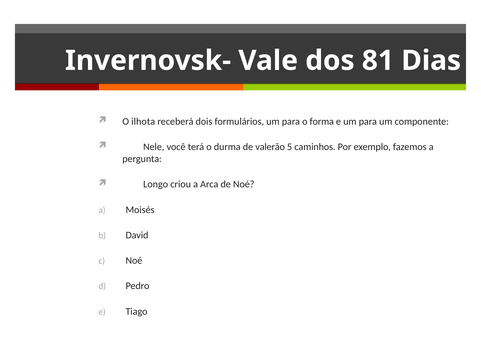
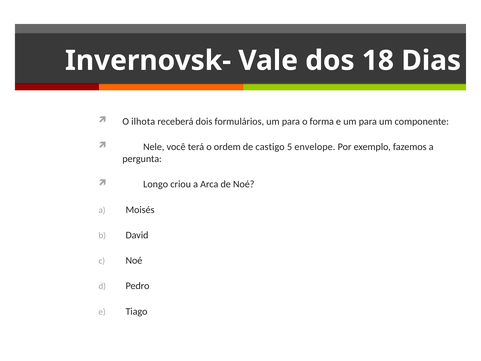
81: 81 -> 18
durma: durma -> ordem
valerão: valerão -> castigo
caminhos: caminhos -> envelope
